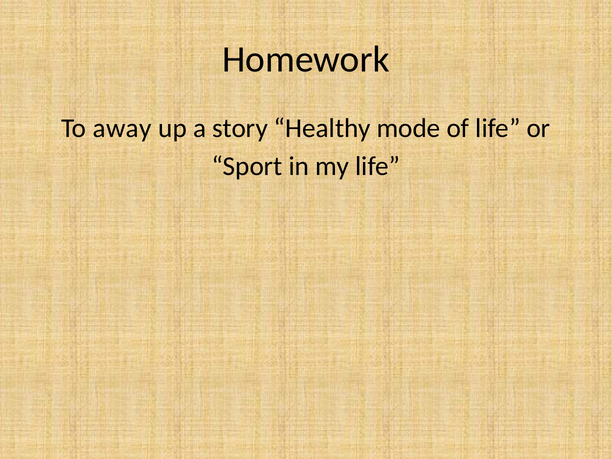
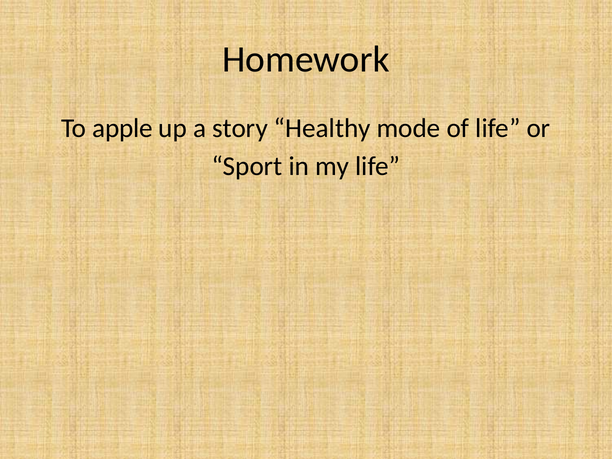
away: away -> apple
